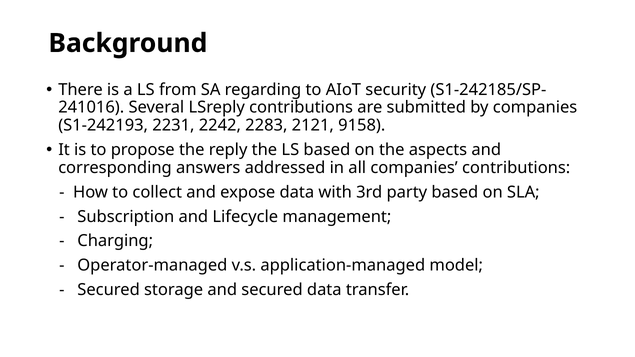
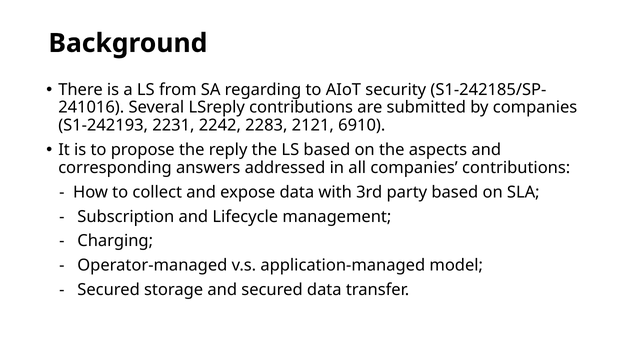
9158: 9158 -> 6910
